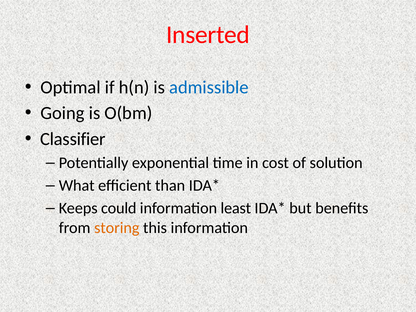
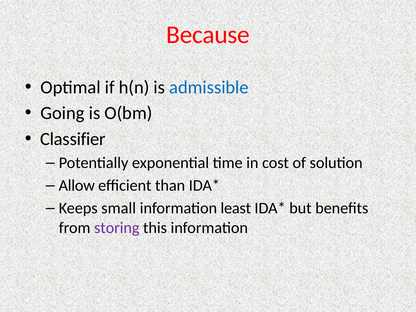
Inserted: Inserted -> Because
What: What -> Allow
could: could -> small
storing colour: orange -> purple
